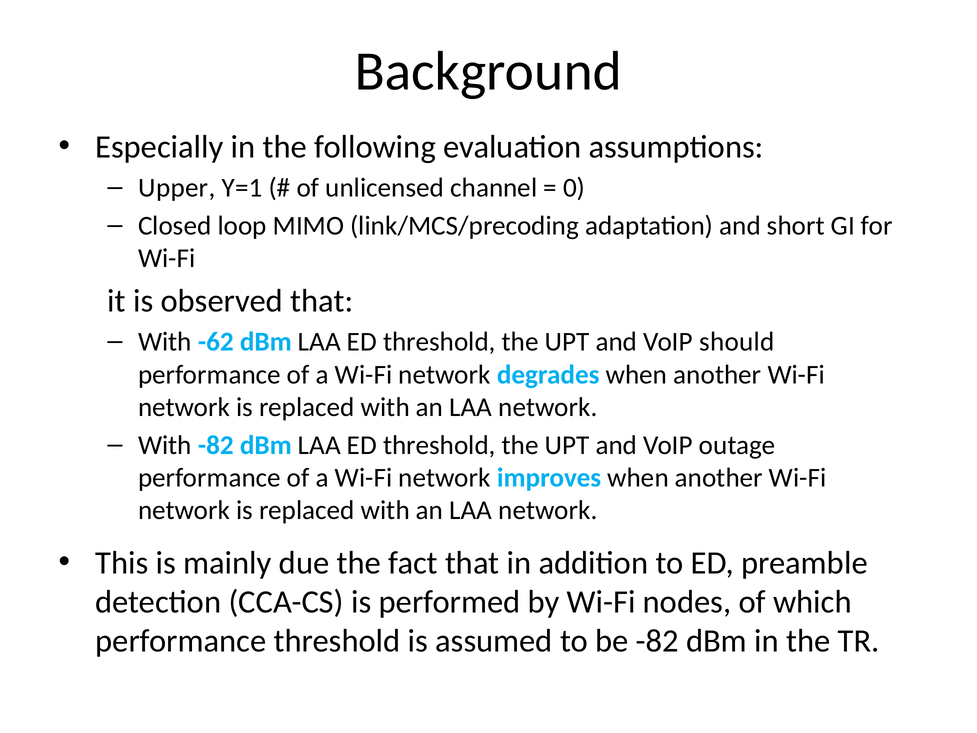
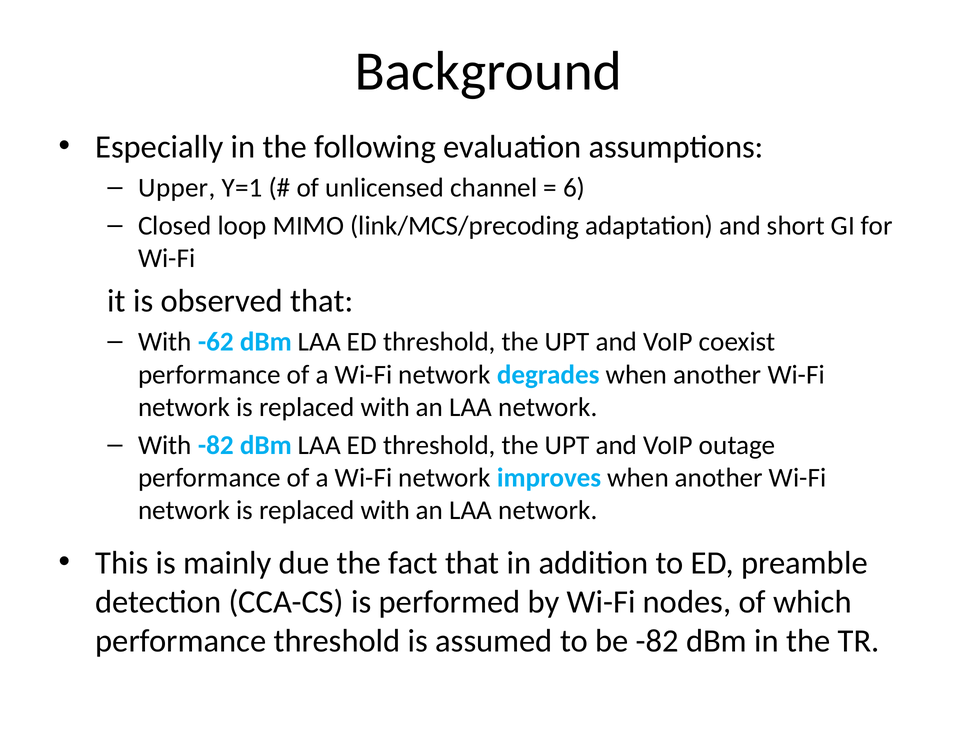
0: 0 -> 6
should: should -> coexist
